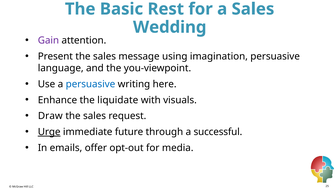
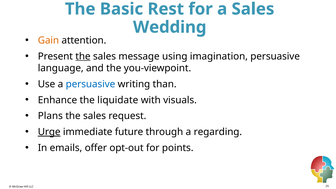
Gain colour: purple -> orange
the at (83, 56) underline: none -> present
here: here -> than
Draw: Draw -> Plans
successful: successful -> regarding
media: media -> points
